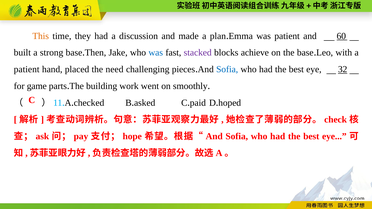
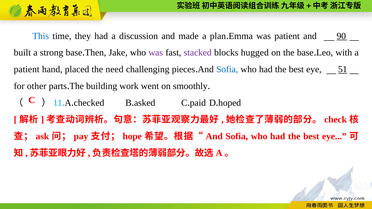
This colour: orange -> blue
60: 60 -> 90
was at (156, 53) colour: blue -> purple
achieve: achieve -> hugged
32: 32 -> 51
game: game -> other
